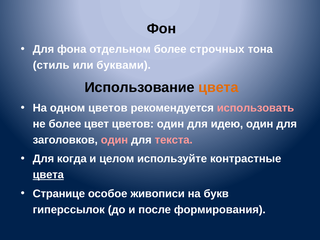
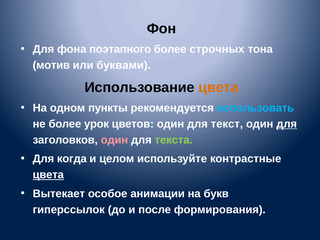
отдельном: отдельном -> поэтапного
стиль: стиль -> мотив
одном цветов: цветов -> пункты
использовать colour: pink -> light blue
цвет: цвет -> урок
идею: идею -> текст
для at (287, 124) underline: none -> present
текста colour: pink -> light green
Странице: Странице -> Вытекает
живописи: живописи -> анимации
